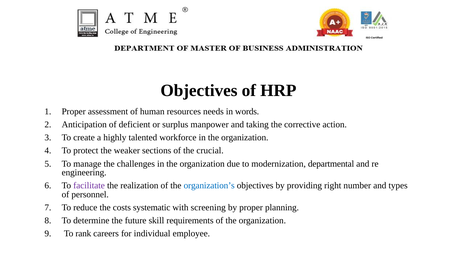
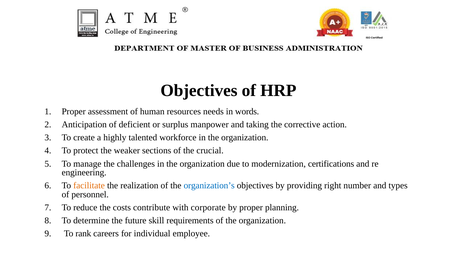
departmental: departmental -> certifications
facilitate colour: purple -> orange
systematic: systematic -> contribute
screening: screening -> corporate
